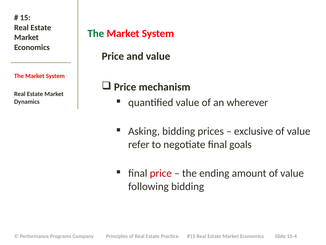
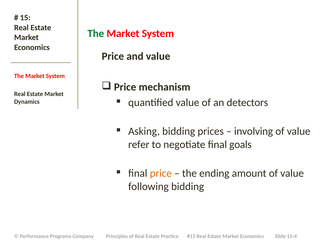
wherever: wherever -> detectors
exclusive: exclusive -> involving
price at (161, 173) colour: red -> orange
